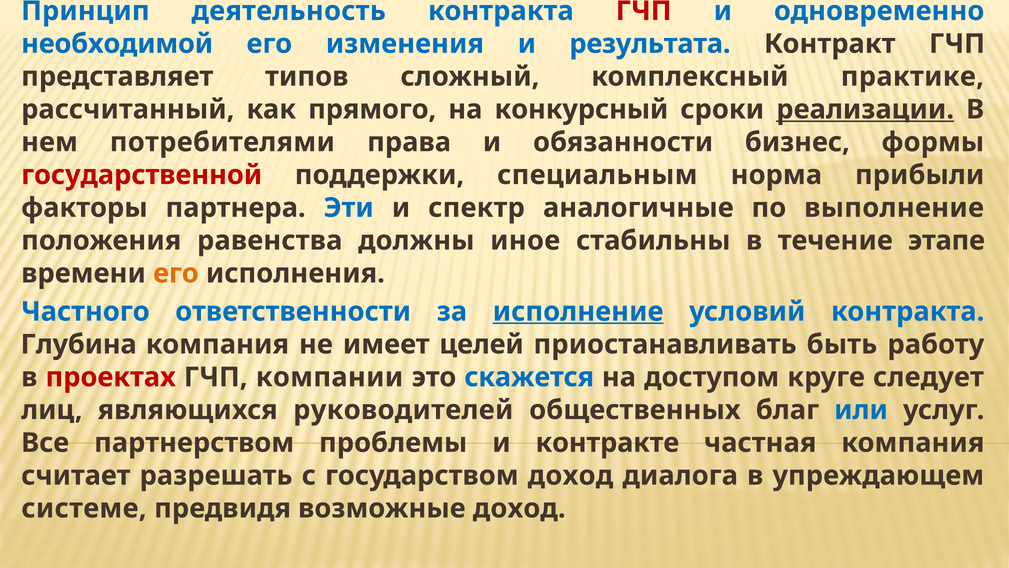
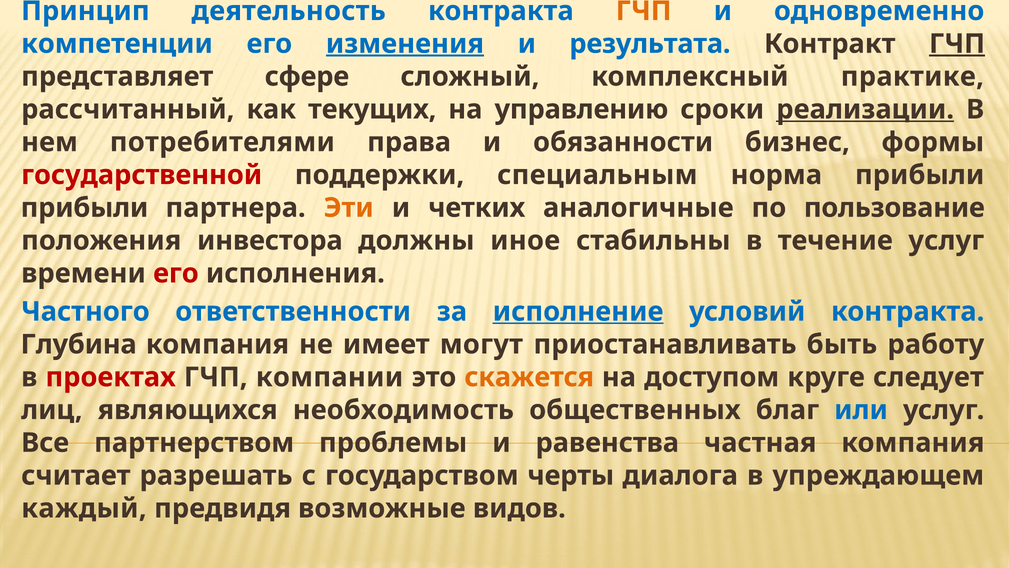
ГЧП at (644, 11) colour: red -> orange
необходимой: необходимой -> компетенции
изменения underline: none -> present
ГЧП at (957, 44) underline: none -> present
типов: типов -> сфере
прямого: прямого -> текущих
конкурсный: конкурсный -> управлению
факторы at (84, 208): факторы -> прибыли
Эти colour: blue -> orange
спектр: спектр -> четких
выполнение: выполнение -> пользование
равенства: равенства -> инвестора
течение этапе: этапе -> услуг
его at (176, 273) colour: orange -> red
целей: целей -> могут
скажется colour: blue -> orange
руководителей: руководителей -> необходимость
контракте: контракте -> равенства
государством доход: доход -> черты
системе: системе -> каждый
возможные доход: доход -> видов
